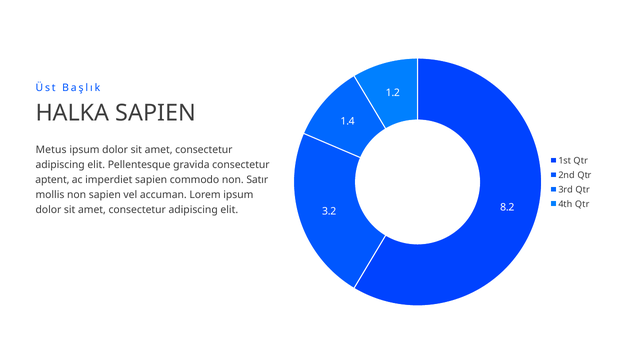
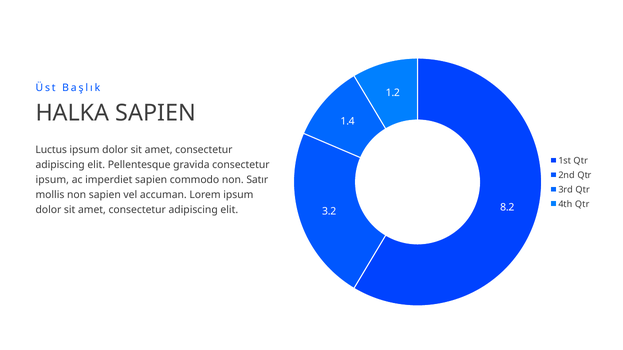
Metus: Metus -> Luctus
aptent at (52, 180): aptent -> ipsum
